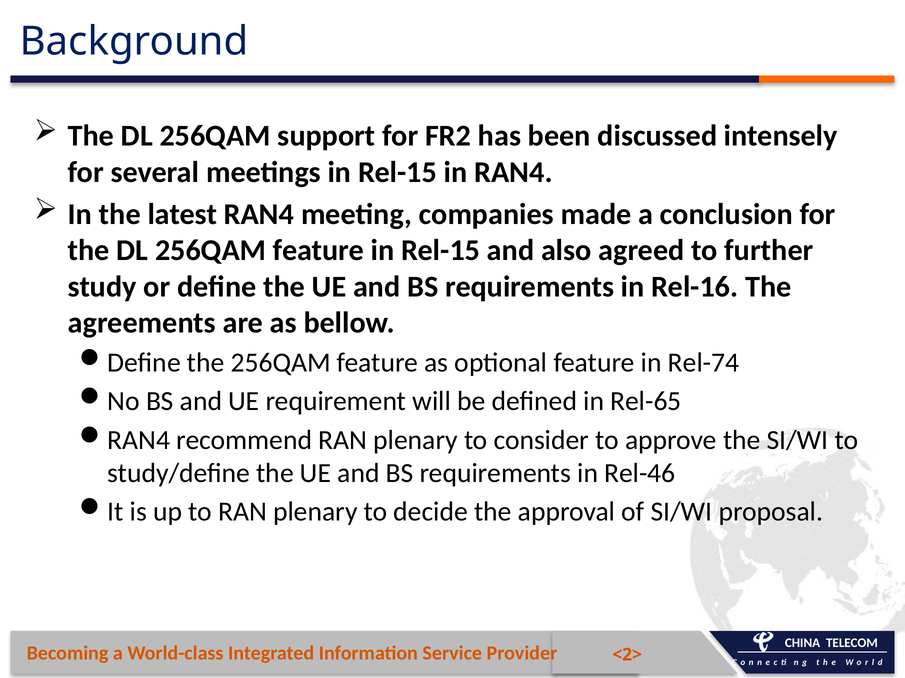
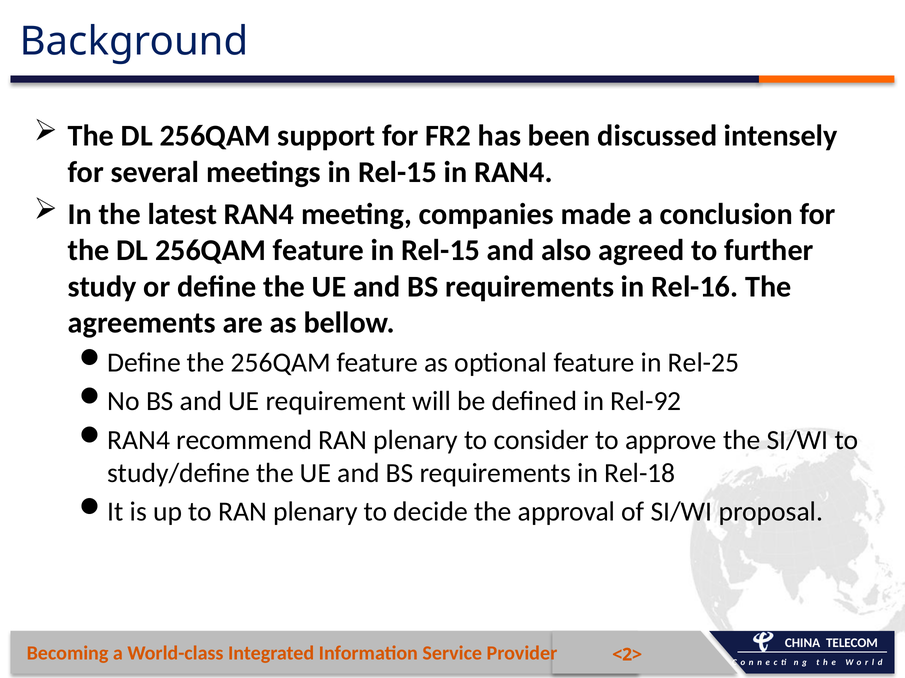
Rel-74: Rel-74 -> Rel-25
Rel-65: Rel-65 -> Rel-92
Rel-46: Rel-46 -> Rel-18
